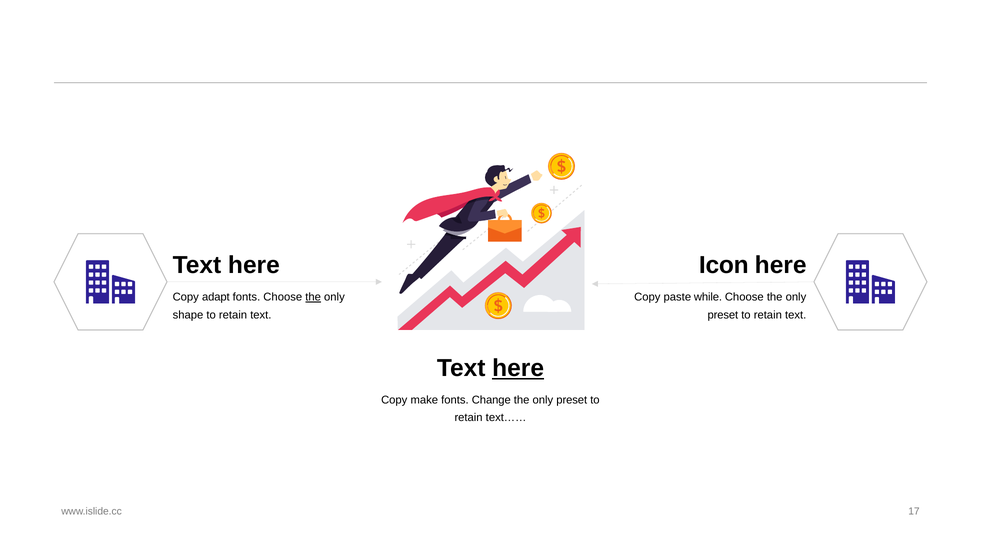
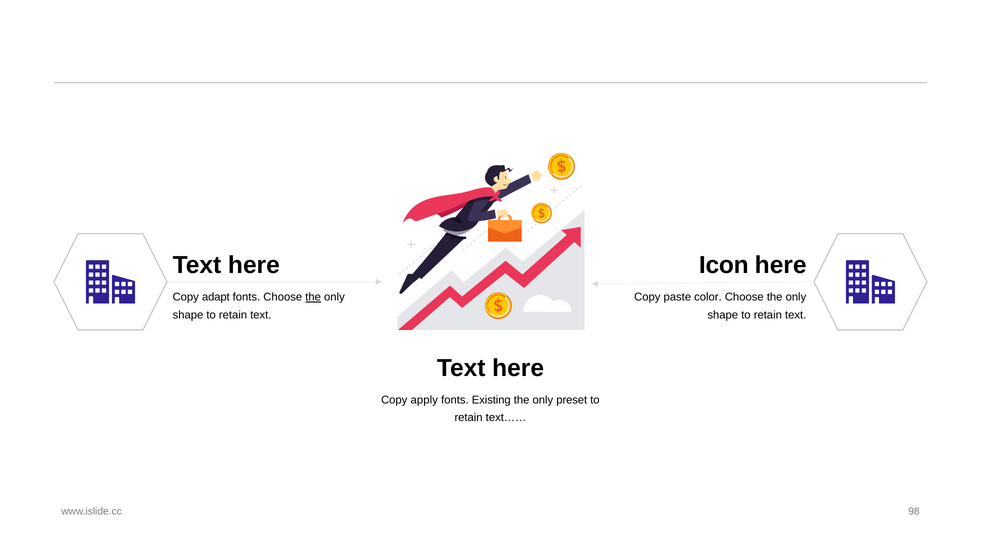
while: while -> color
preset at (723, 315): preset -> shape
here at (518, 368) underline: present -> none
make: make -> apply
Change: Change -> Existing
17: 17 -> 98
